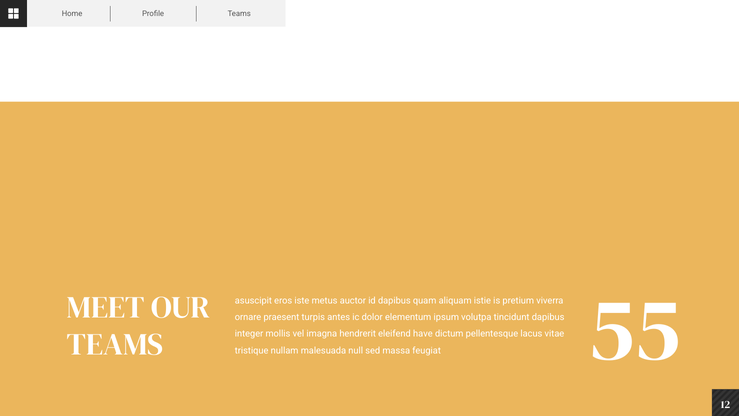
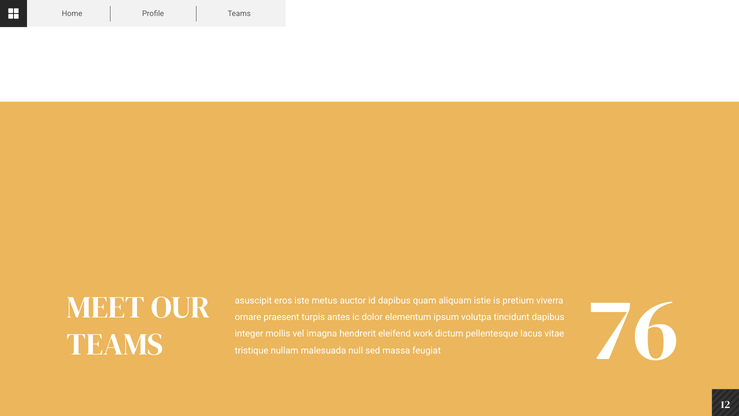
have: have -> work
55: 55 -> 76
